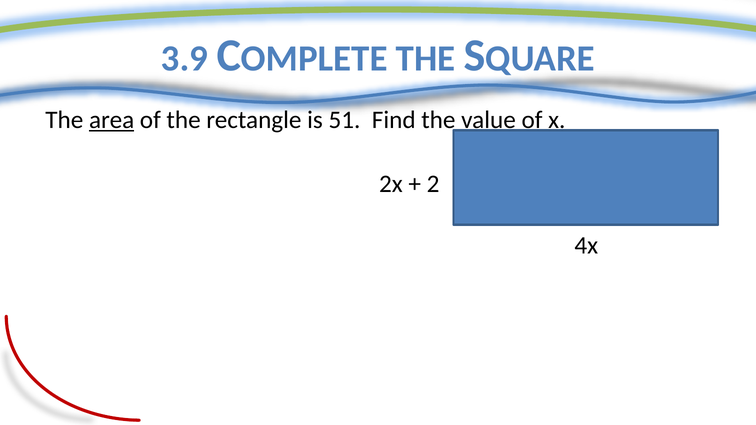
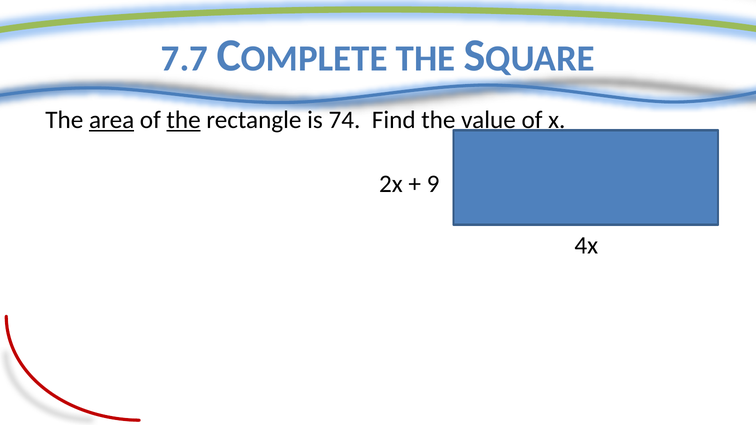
3.9: 3.9 -> 7.7
the at (184, 120) underline: none -> present
51: 51 -> 74
2: 2 -> 9
